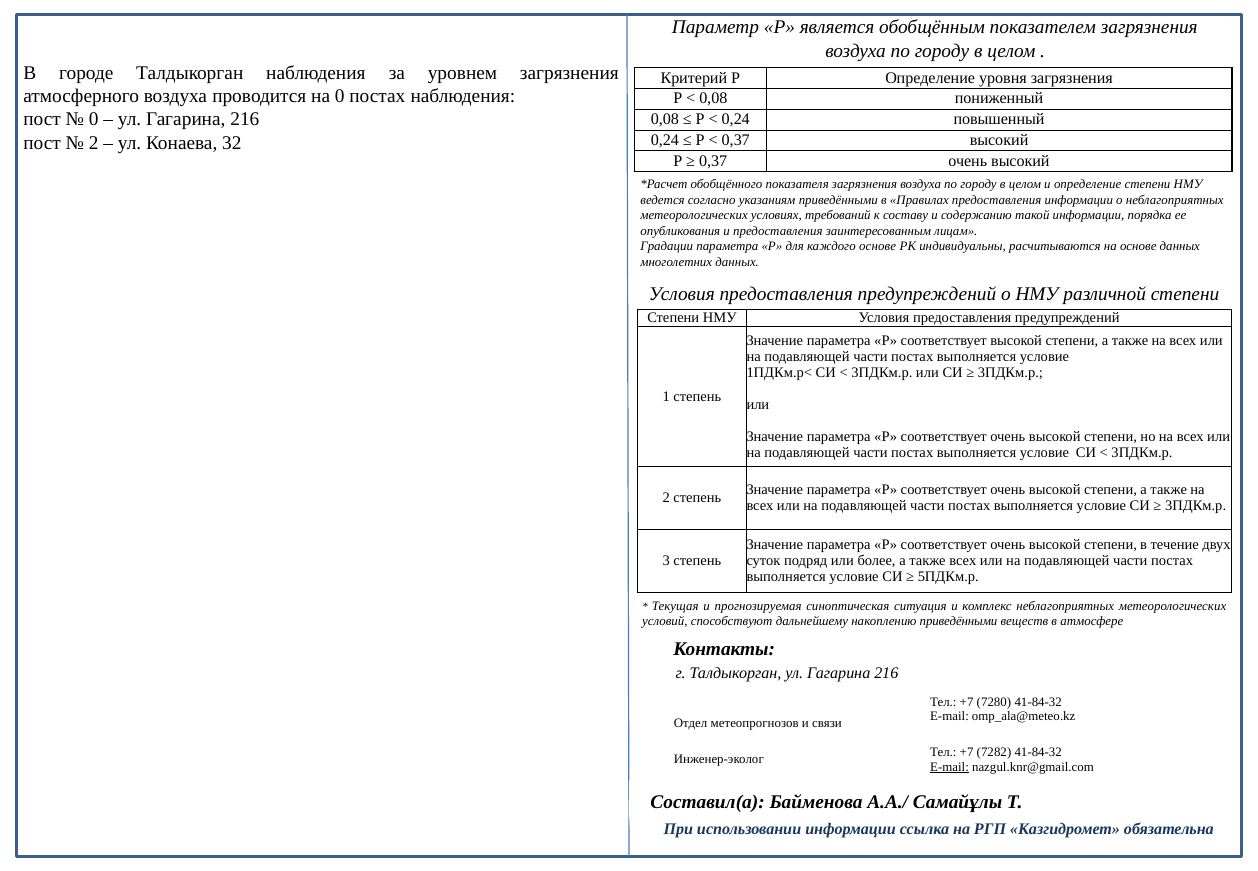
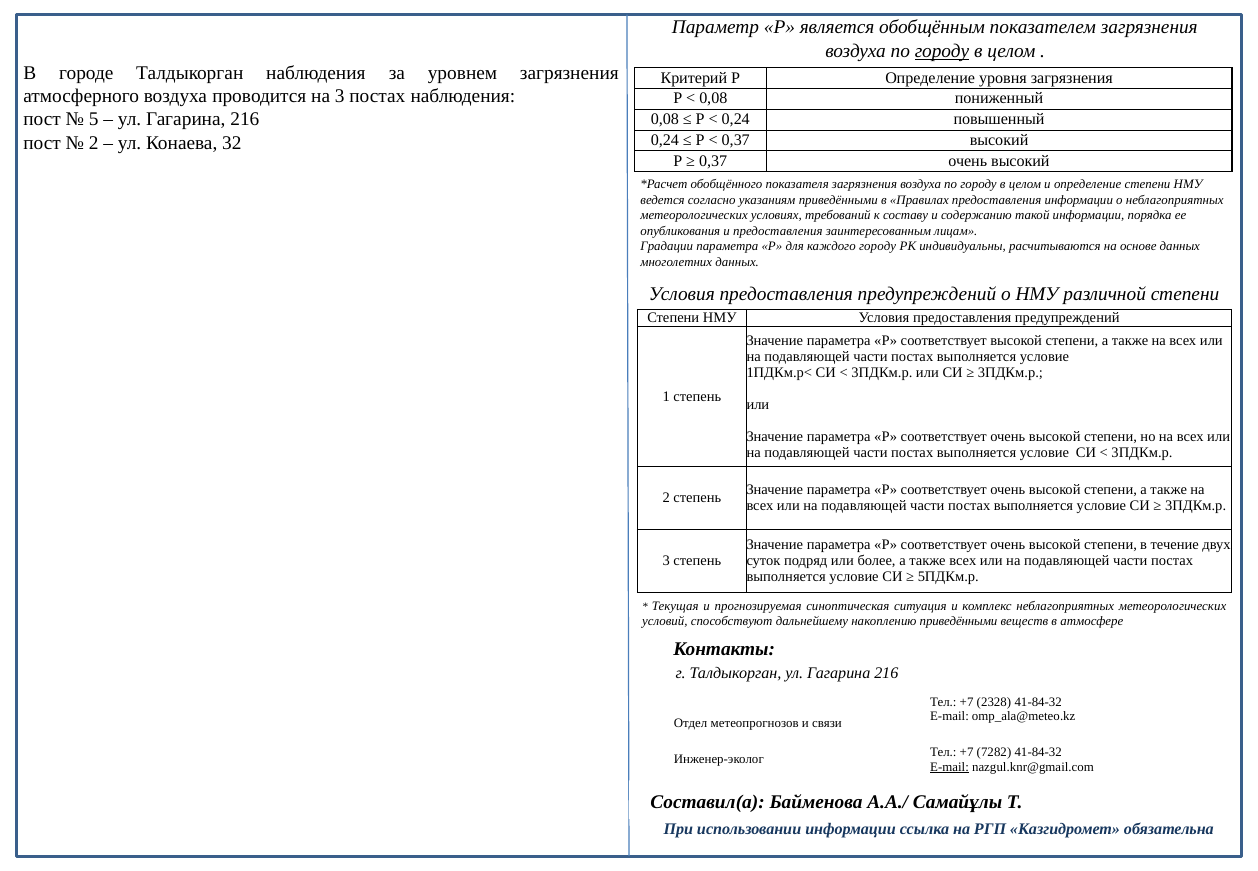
городу at (942, 51) underline: none -> present
на 0: 0 -> 3
0 at (94, 120): 0 -> 5
каждого основе: основе -> городу
7280: 7280 -> 2328
